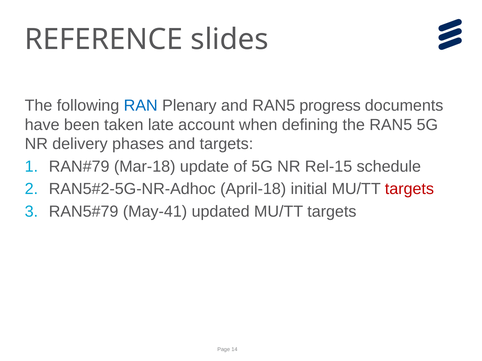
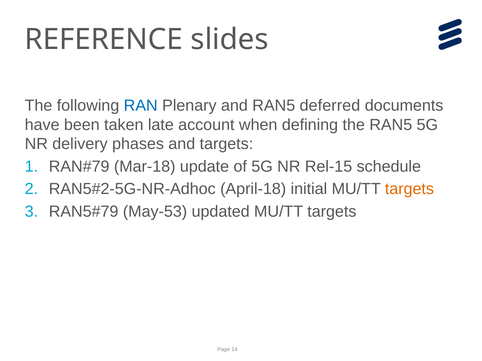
progress: progress -> deferred
targets at (409, 189) colour: red -> orange
May-41: May-41 -> May-53
